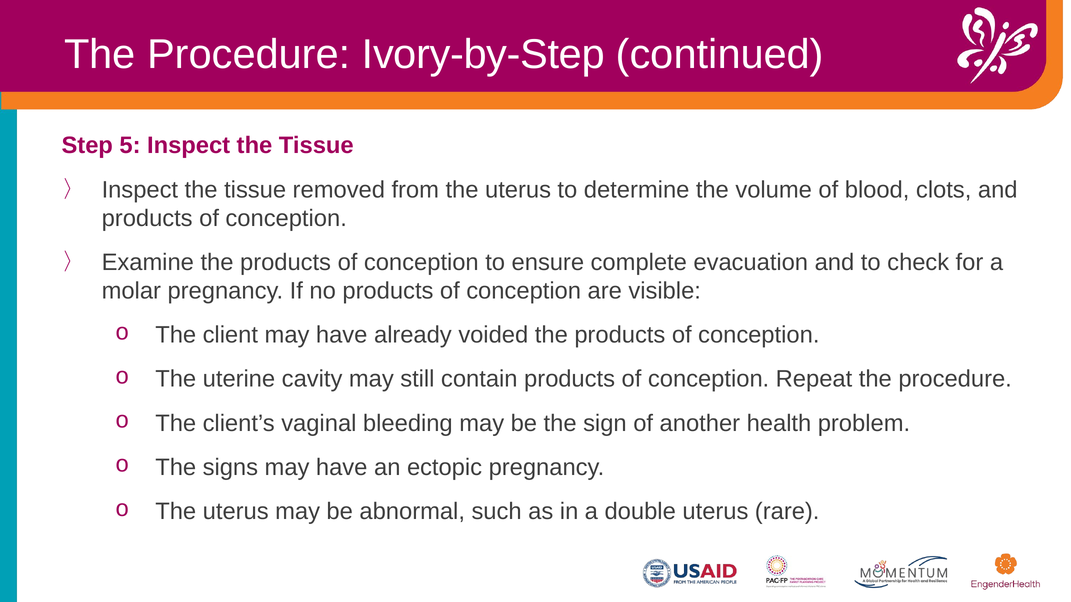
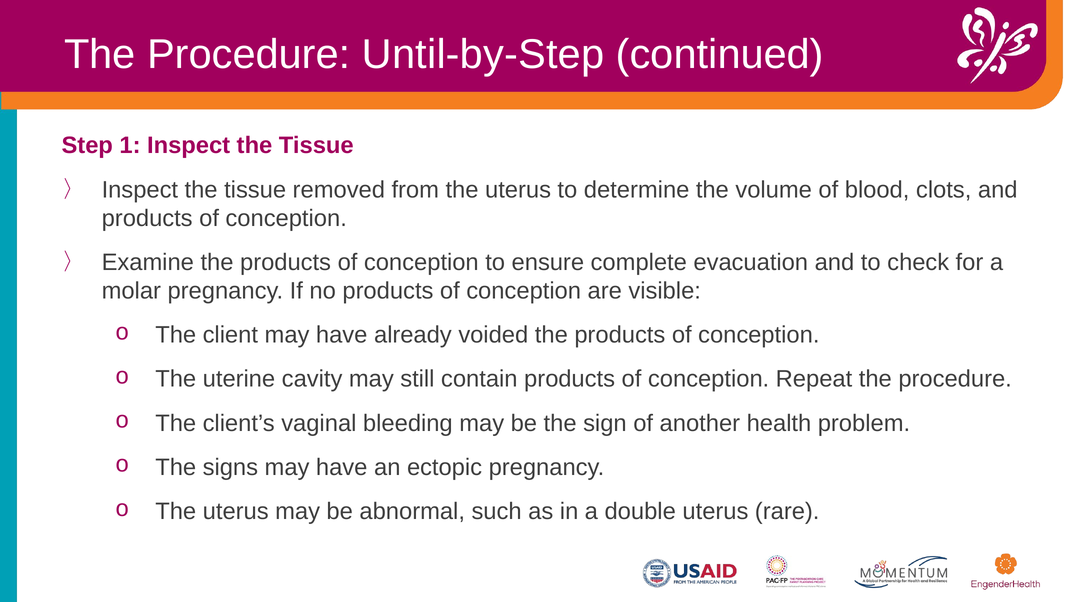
Ivory-by-Step: Ivory-by-Step -> Until-by-Step
5: 5 -> 1
